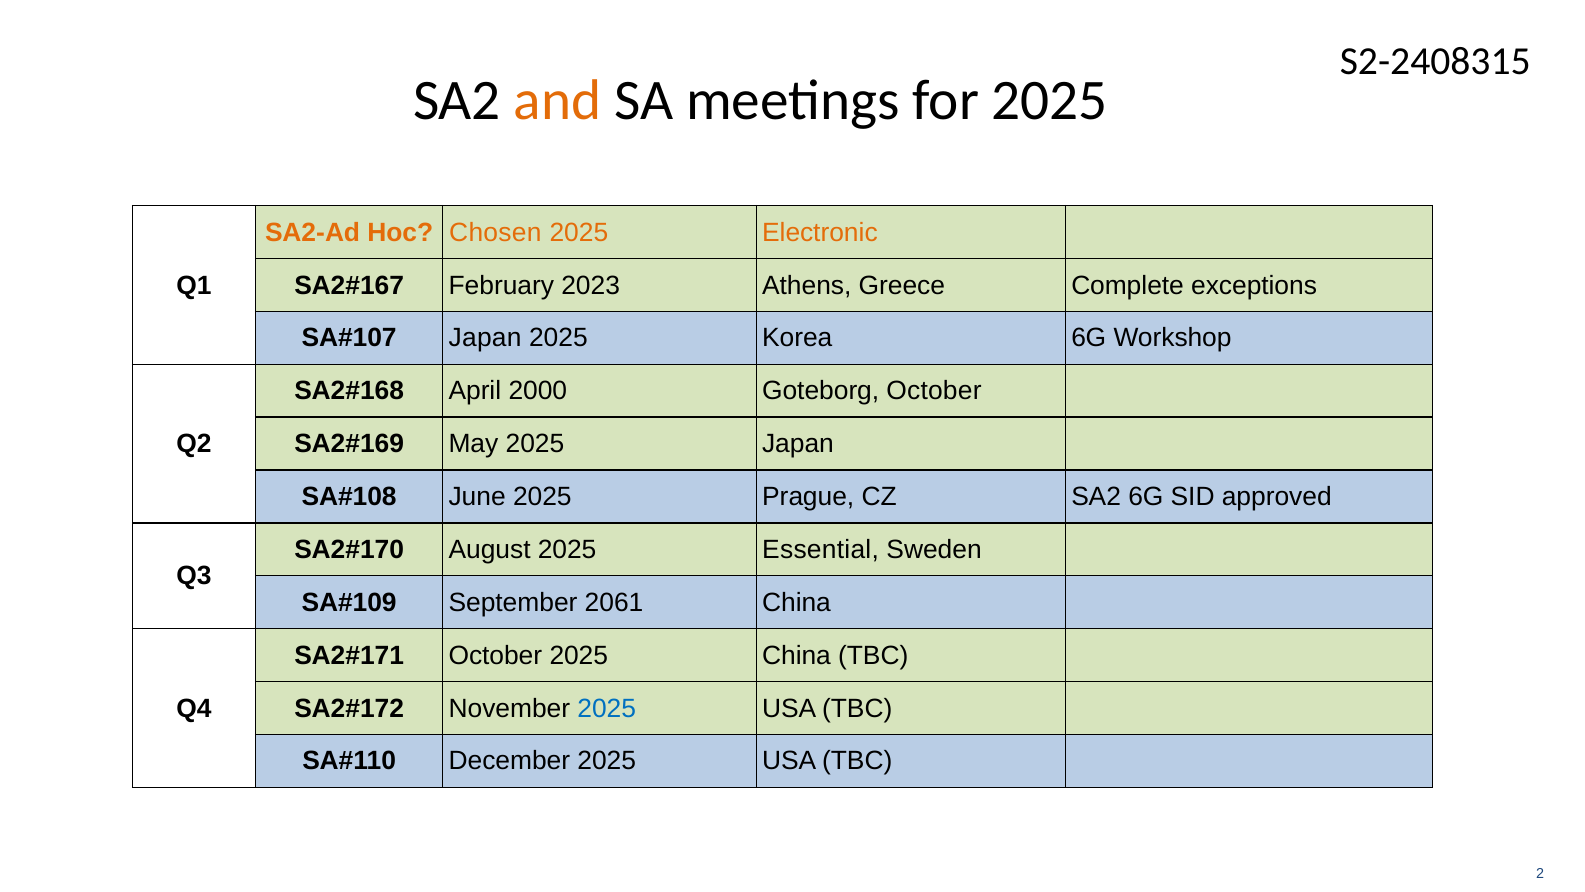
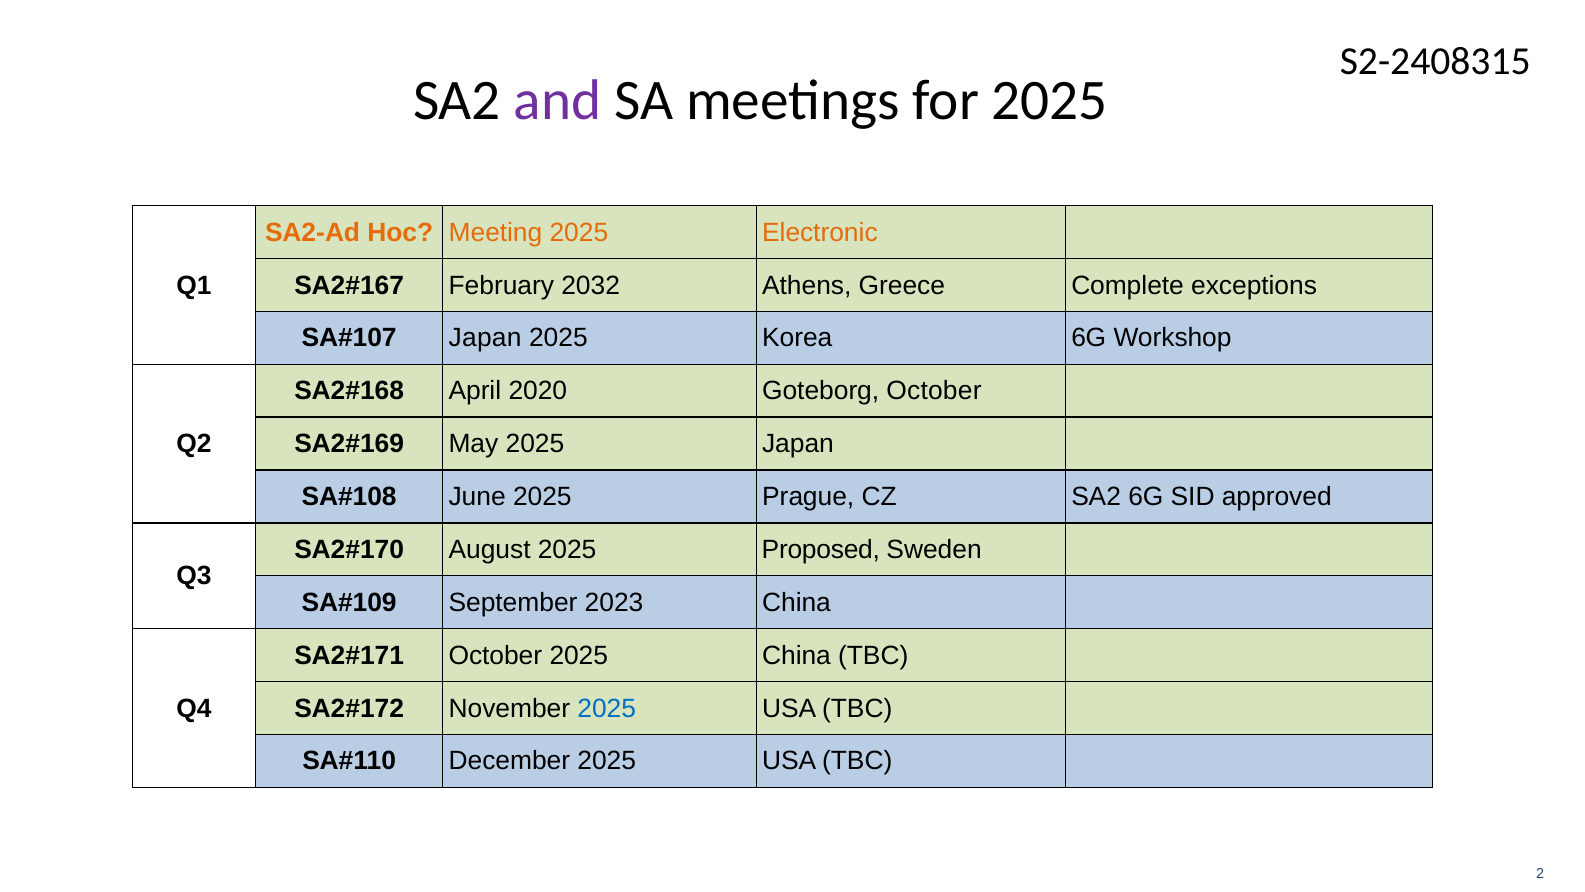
and colour: orange -> purple
Chosen: Chosen -> Meeting
2023: 2023 -> 2032
2000: 2000 -> 2020
Essential: Essential -> Proposed
2061: 2061 -> 2023
